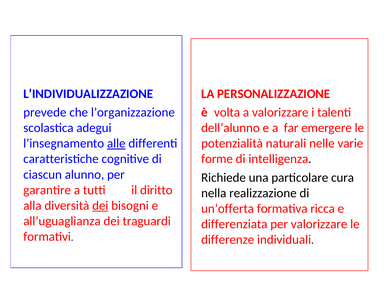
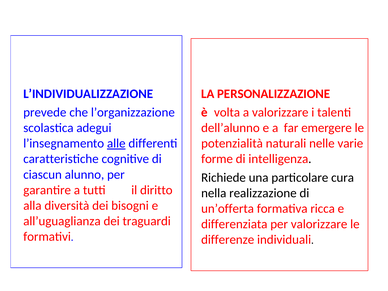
dei at (100, 206) underline: present -> none
